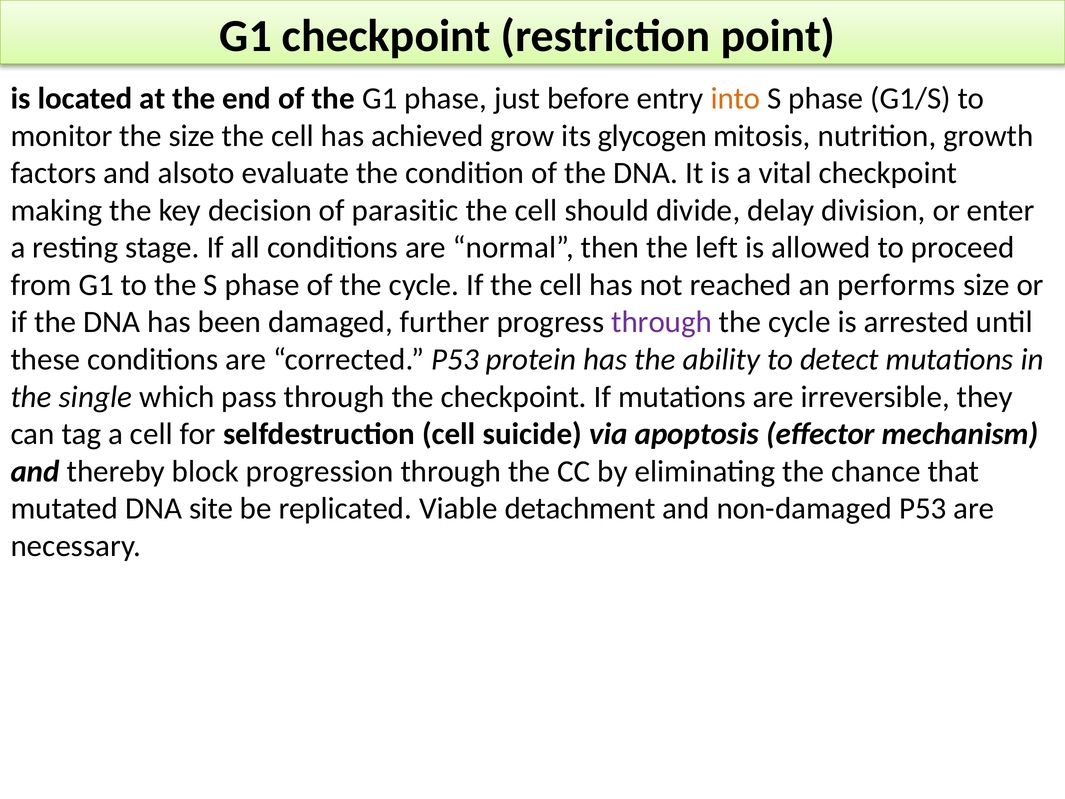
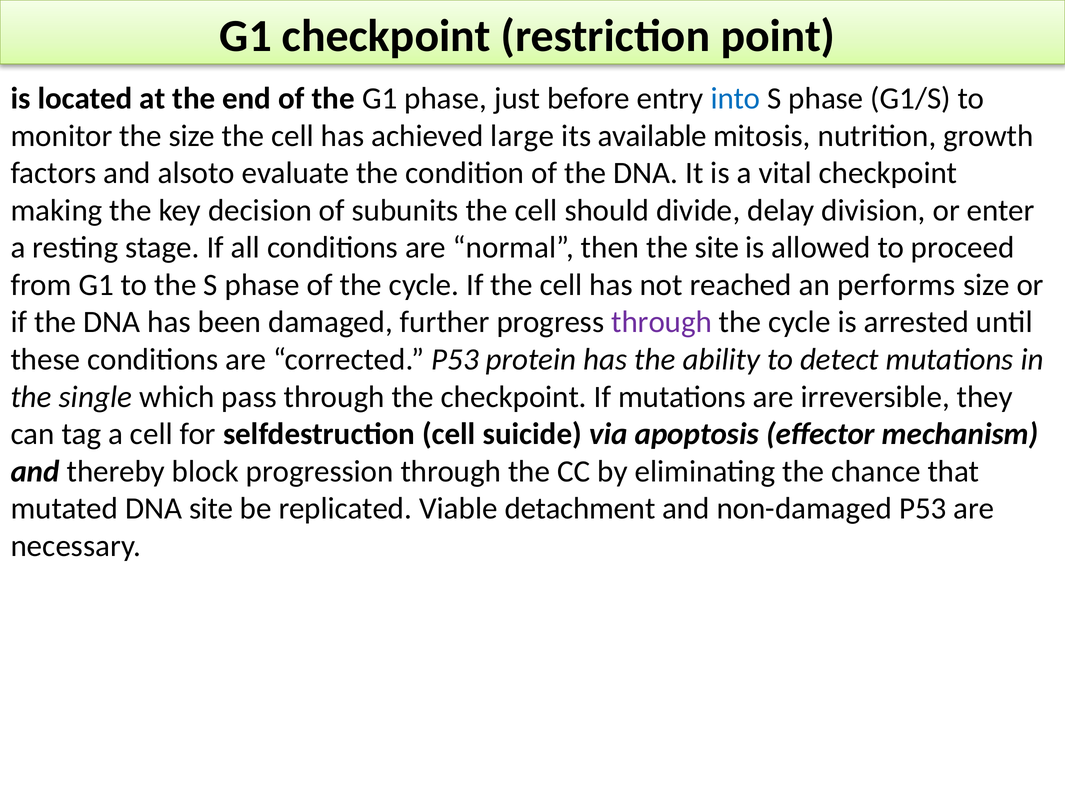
into colour: orange -> blue
grow: grow -> large
glycogen: glycogen -> available
parasitic: parasitic -> subunits
the left: left -> site
